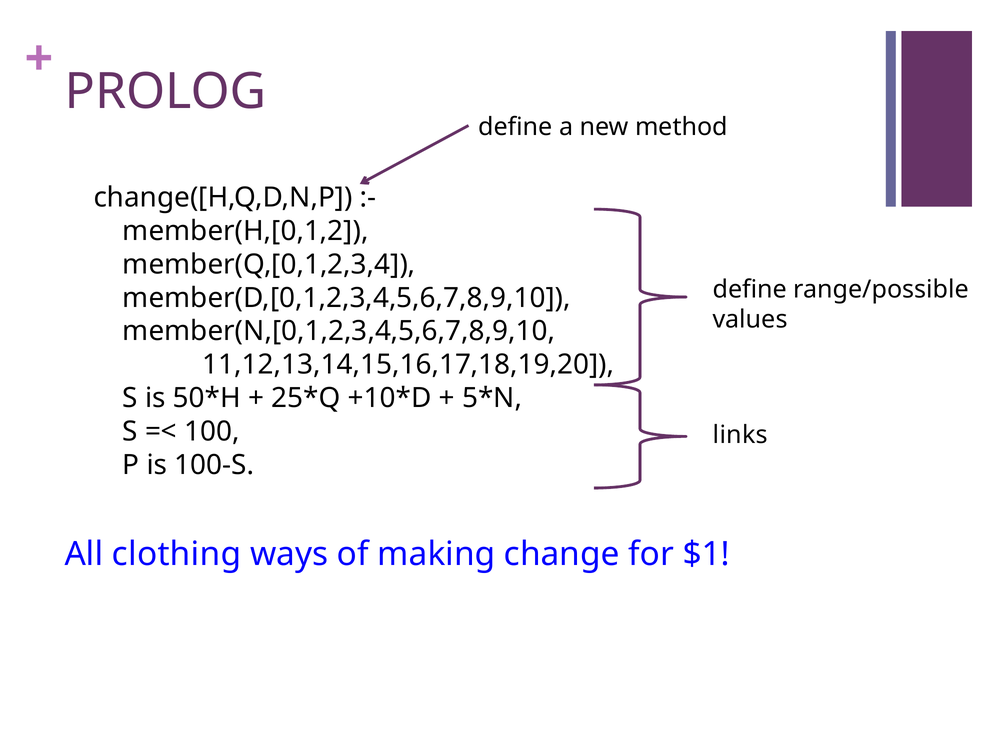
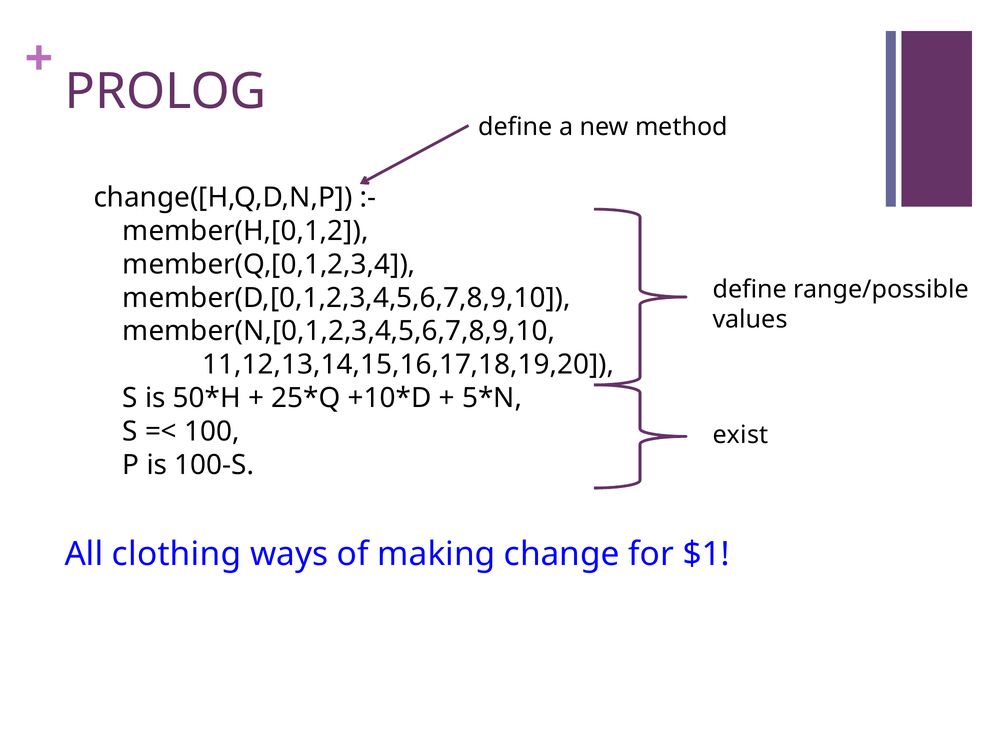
links: links -> exist
